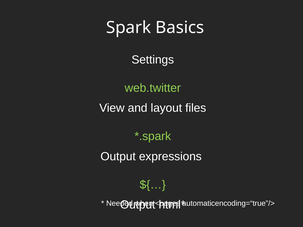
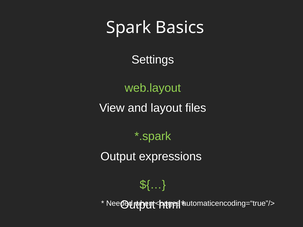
web.twitter: web.twitter -> web.layout
